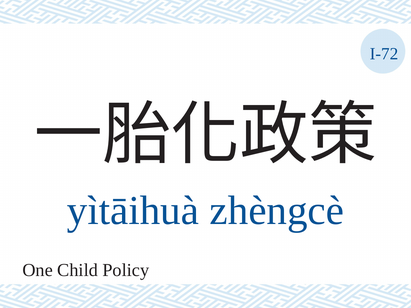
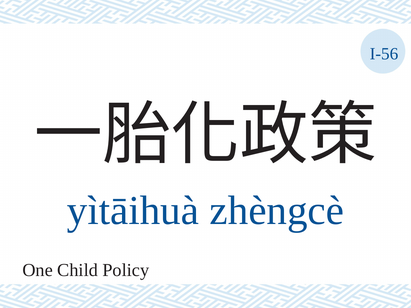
I-72: I-72 -> I-56
